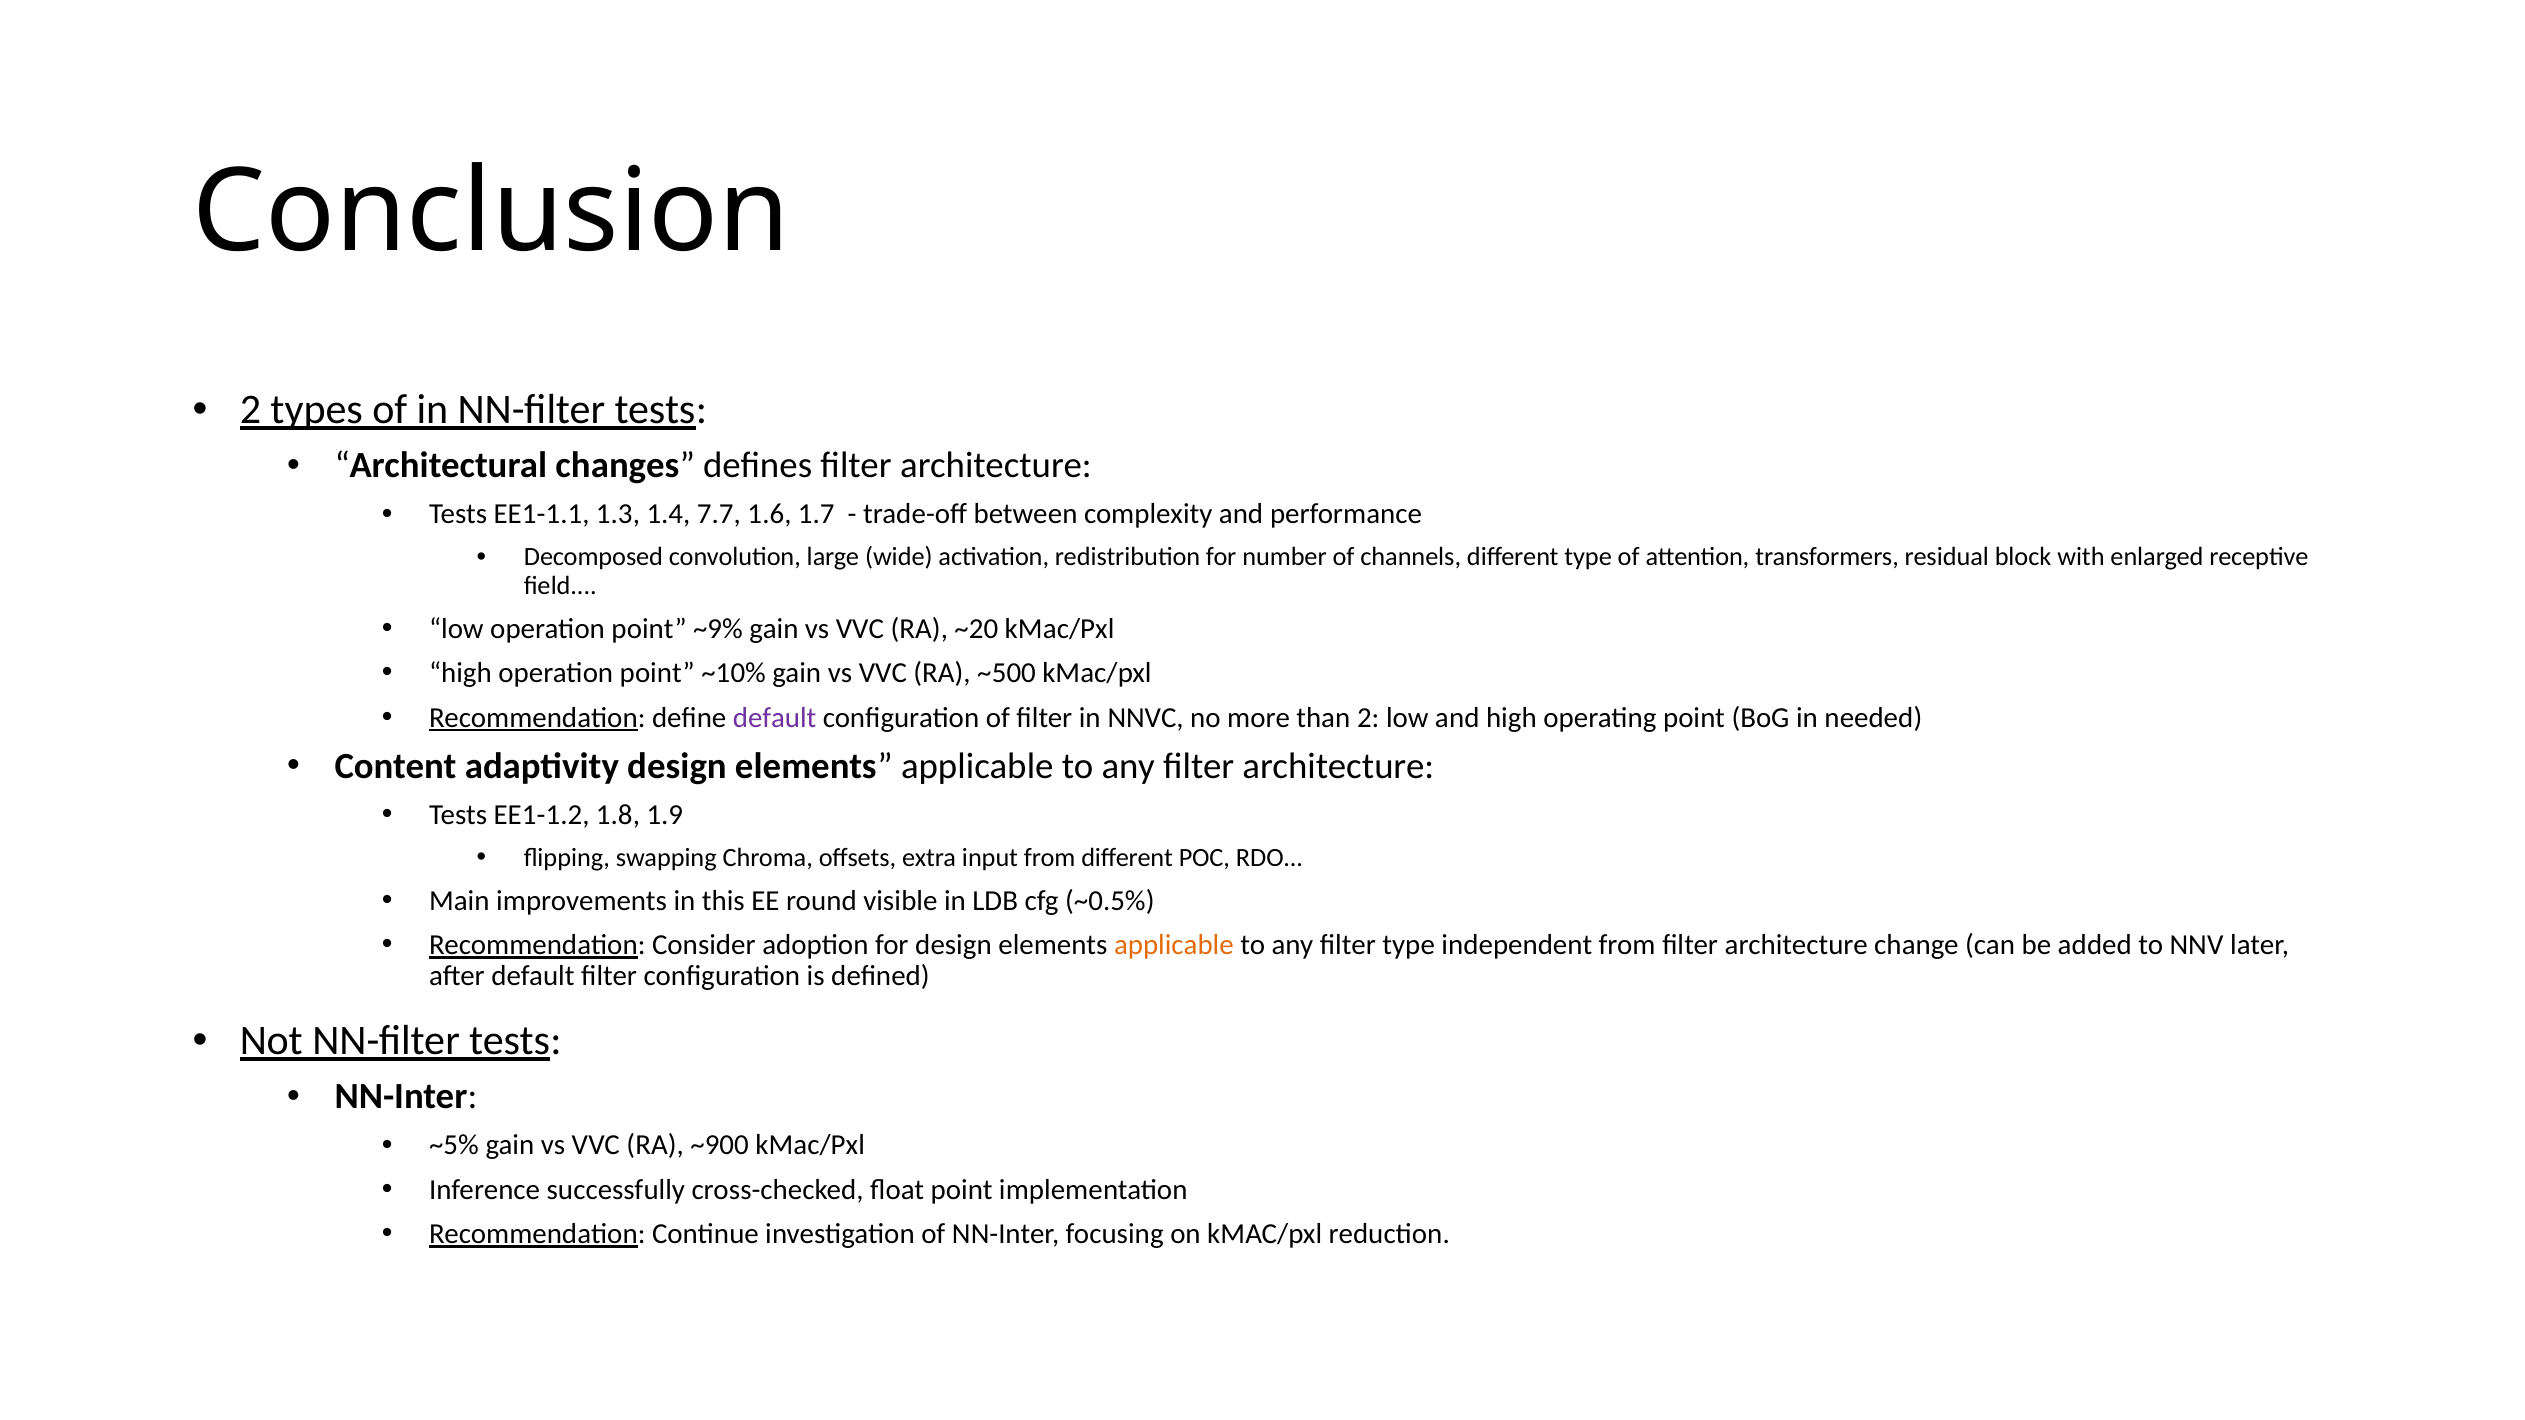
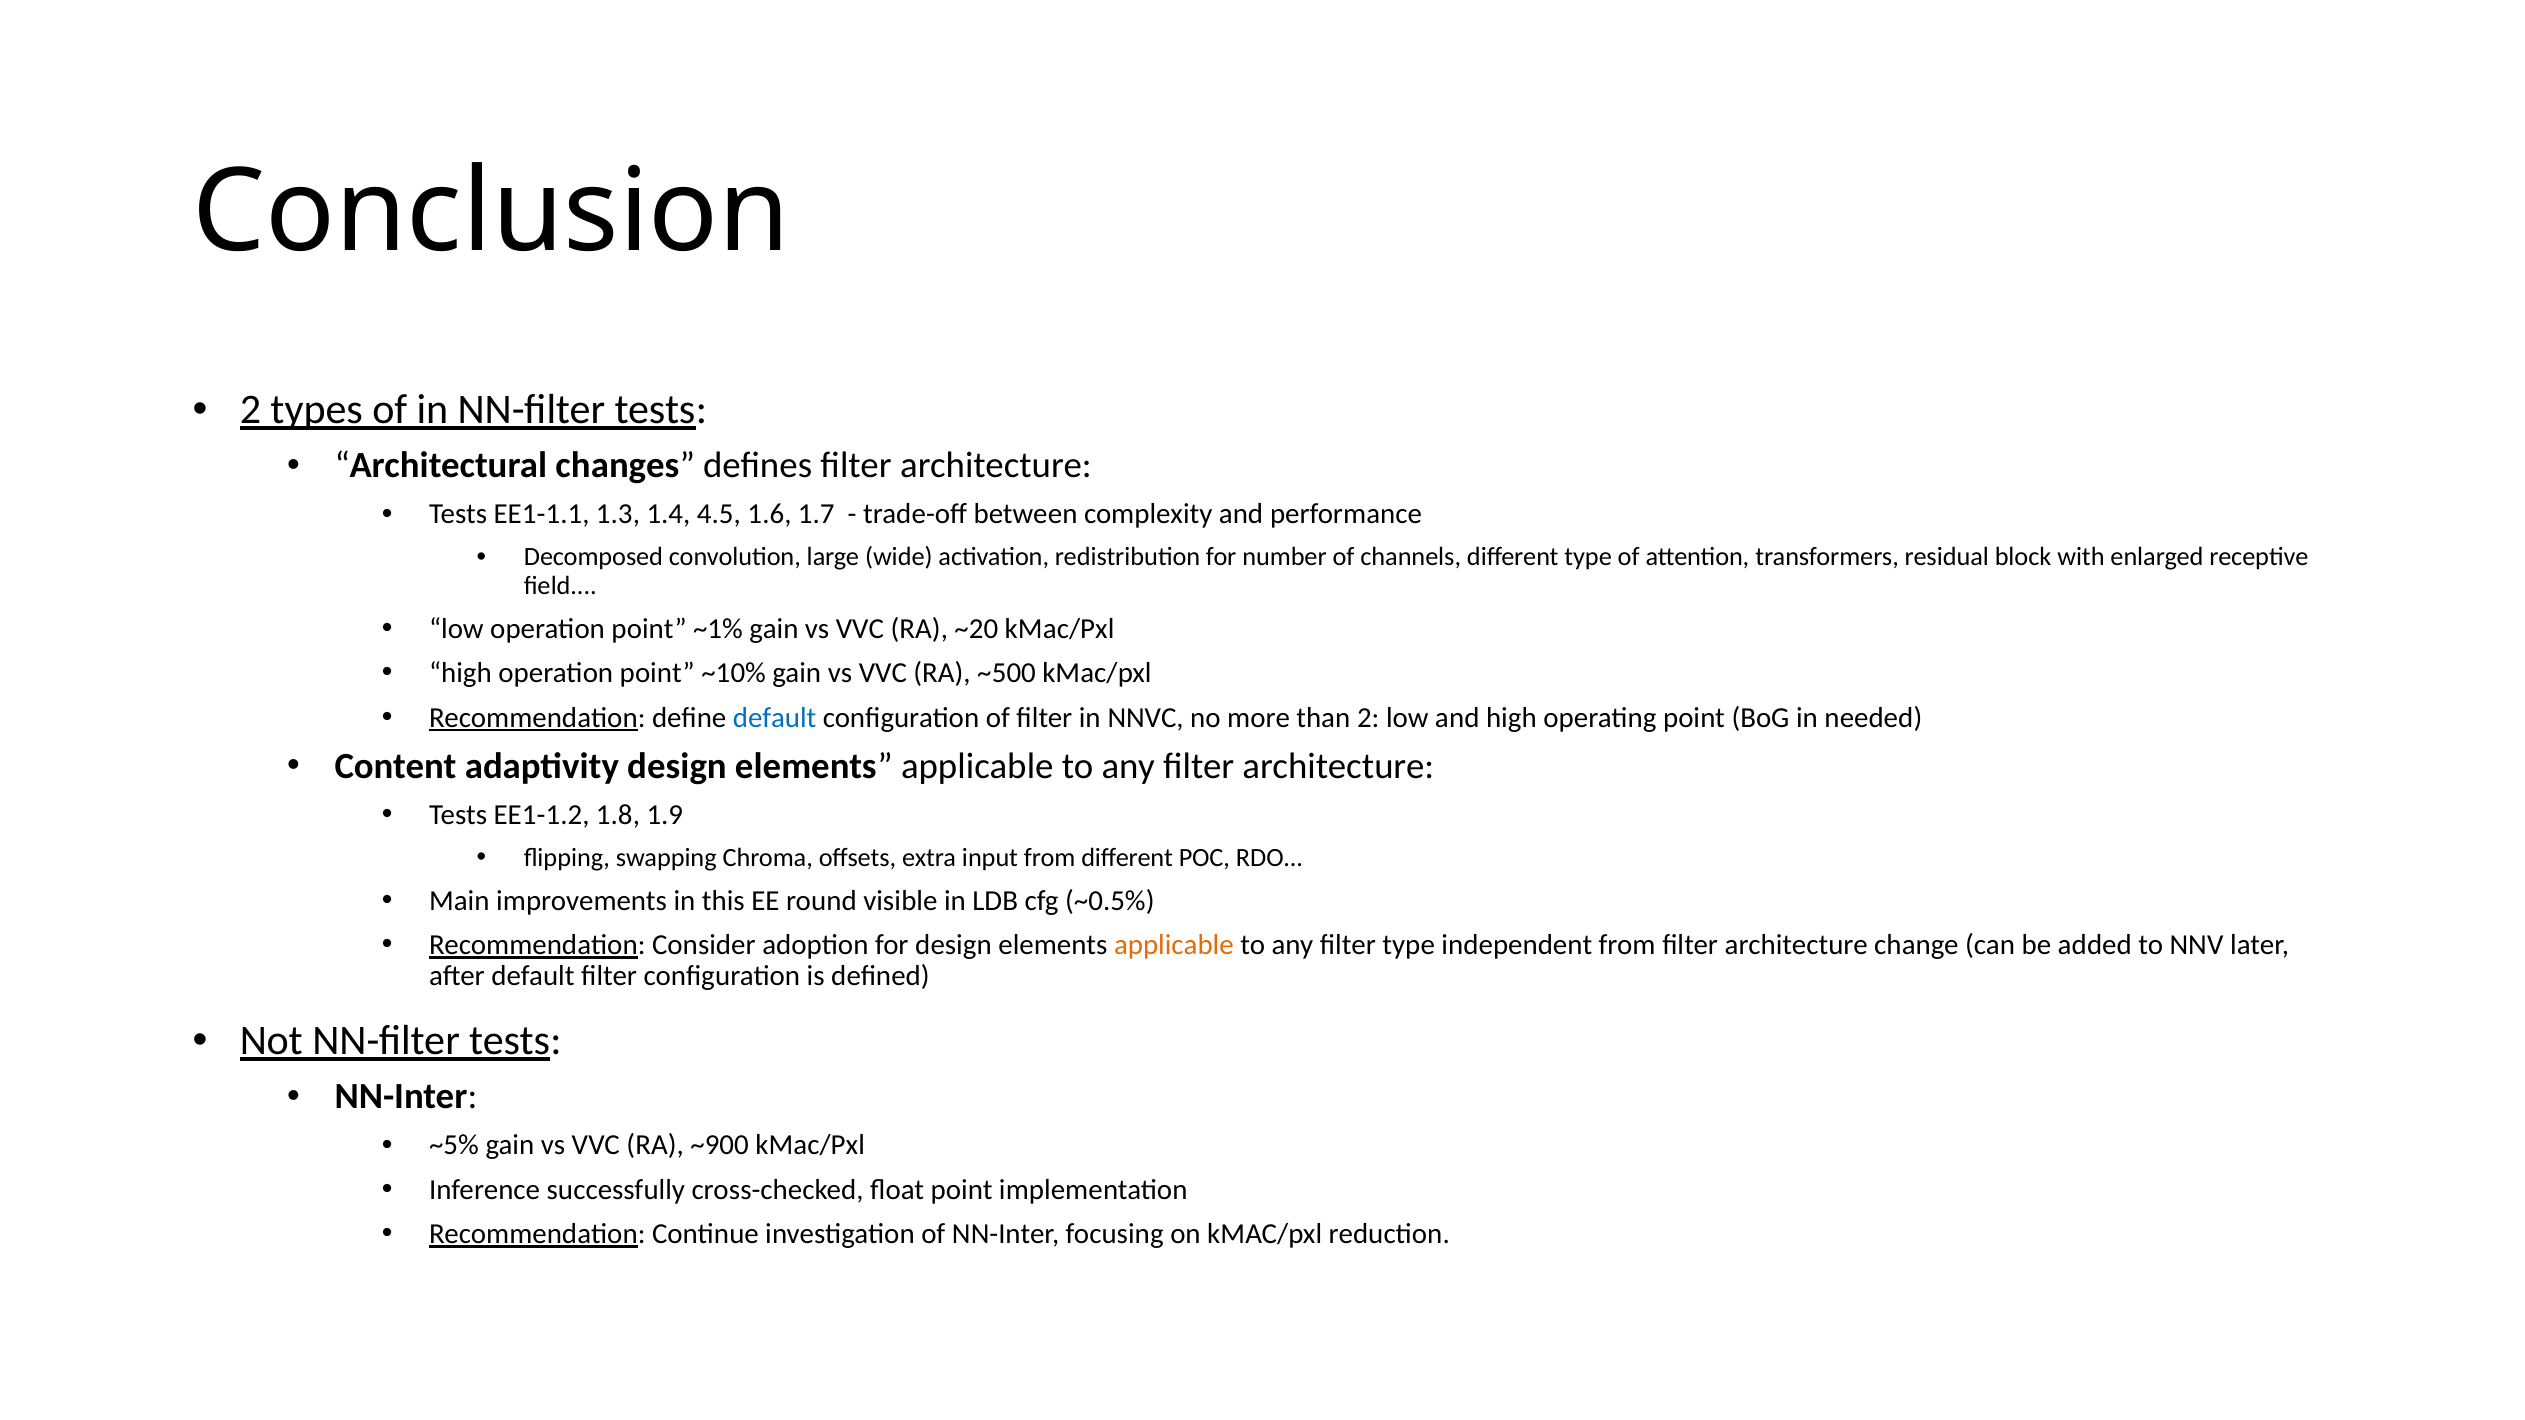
7.7: 7.7 -> 4.5
~9%: ~9% -> ~1%
default at (775, 718) colour: purple -> blue
